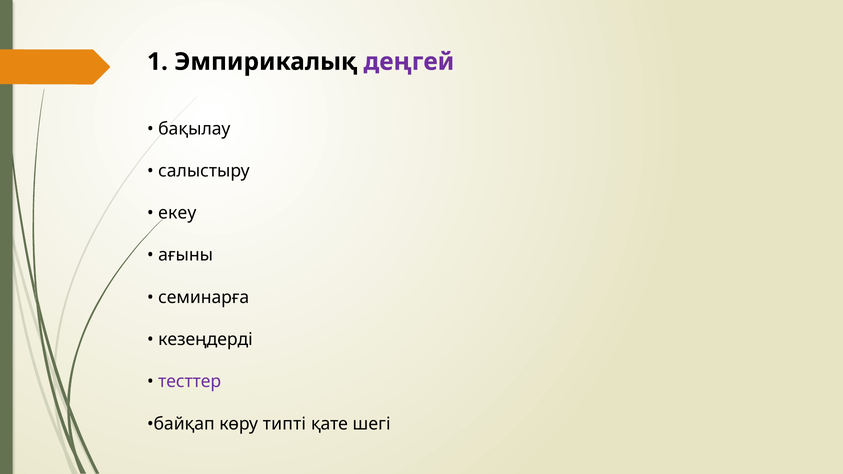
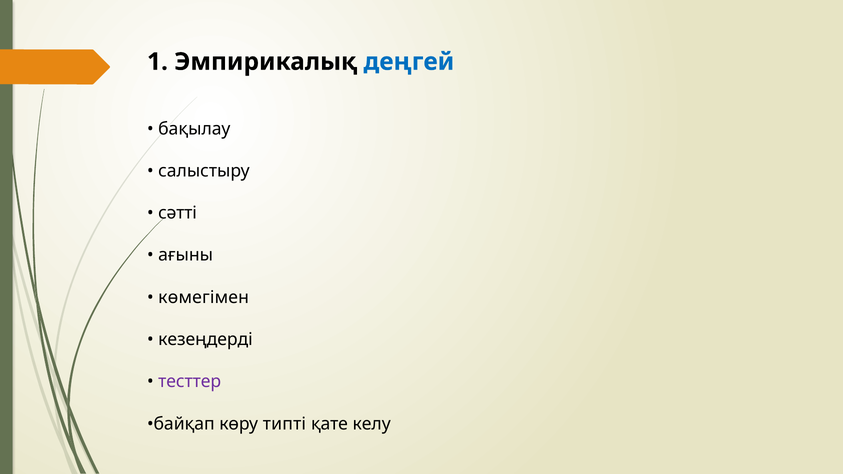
деңгей colour: purple -> blue
екеу: екеу -> сәтті
семинарға: семинарға -> көмегімен
шегі: шегі -> келу
